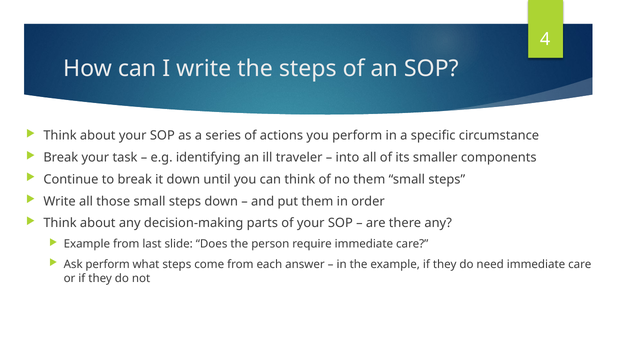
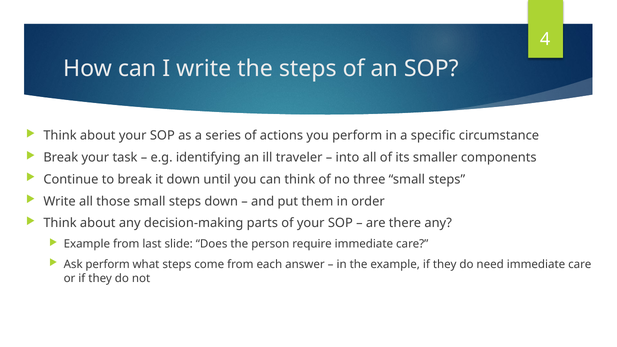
no them: them -> three
